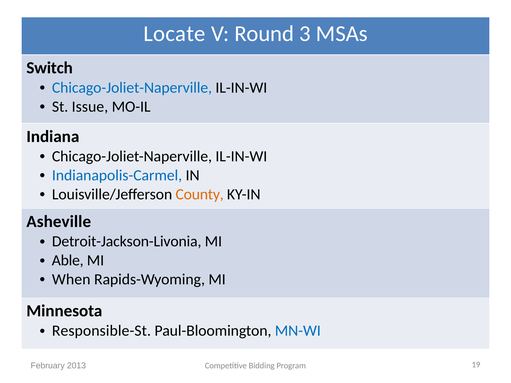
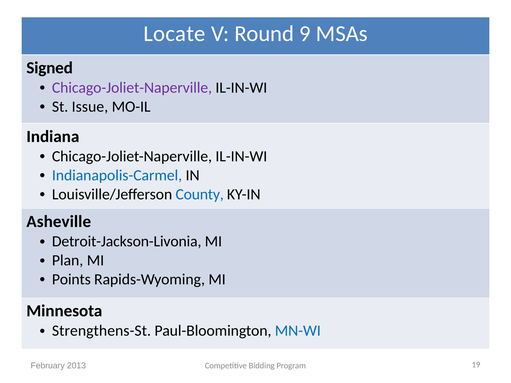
3: 3 -> 9
Switch: Switch -> Signed
Chicago-Joliet-Naperville at (132, 88) colour: blue -> purple
County colour: orange -> blue
Able: Able -> Plan
When: When -> Points
Responsible-St: Responsible-St -> Strengthens-St
